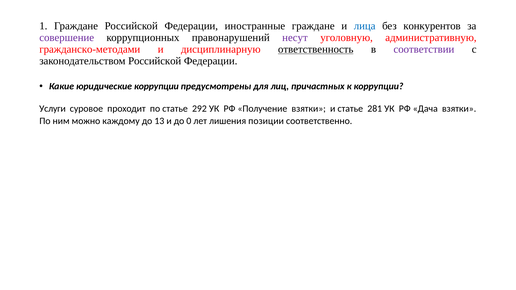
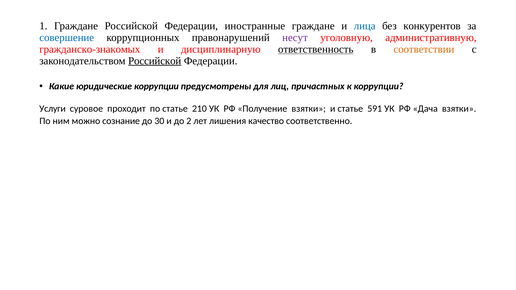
совершение colour: purple -> blue
гражданско-методами: гражданско-методами -> гражданско-знакомых
соответствии colour: purple -> orange
Российской at (155, 61) underline: none -> present
292: 292 -> 210
281: 281 -> 591
каждому: каждому -> сознание
13: 13 -> 30
0: 0 -> 2
позиции: позиции -> качество
